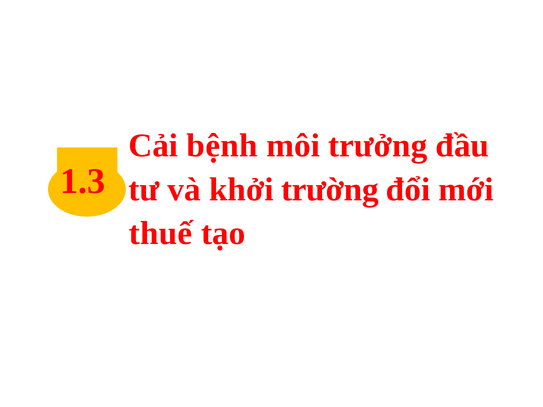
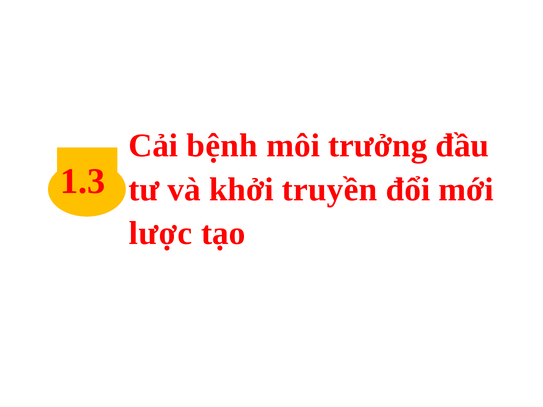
trường: trường -> truyền
thuế: thuế -> lược
